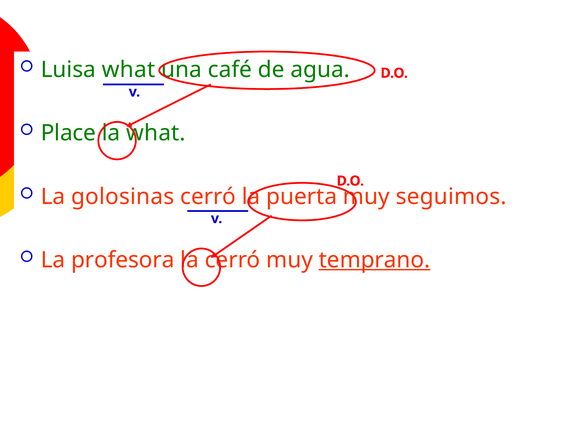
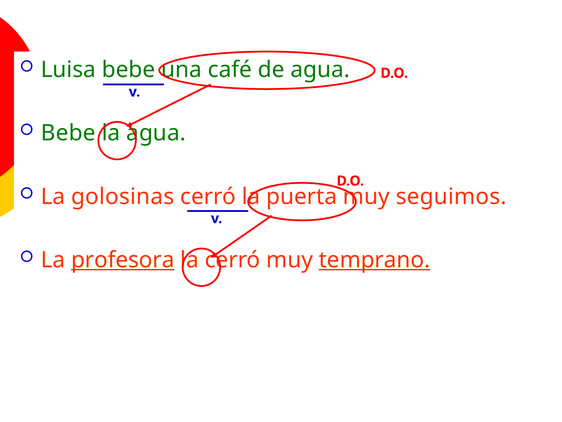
Luisa what: what -> bebe
Place at (68, 133): Place -> Bebe
la what: what -> agua
profesora underline: none -> present
